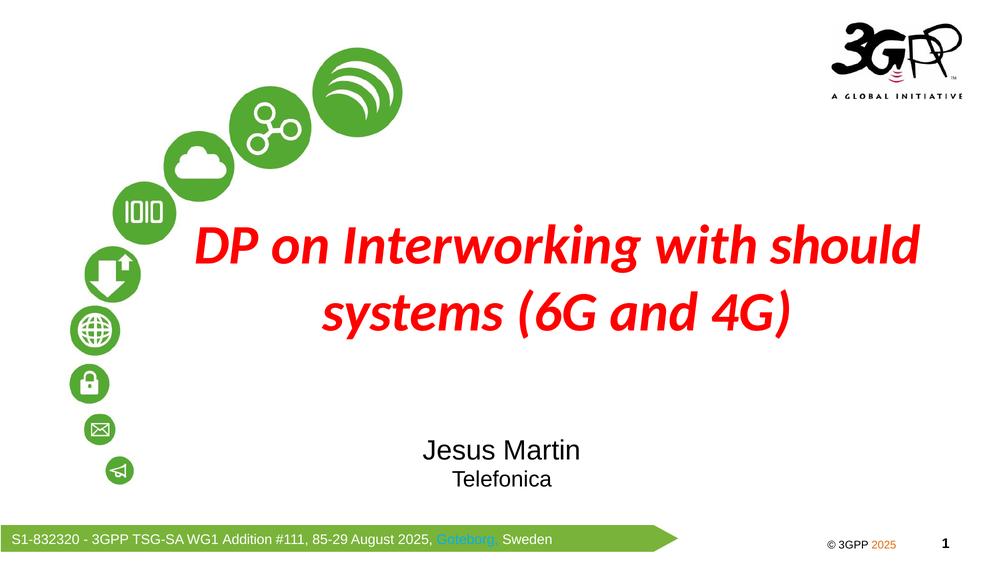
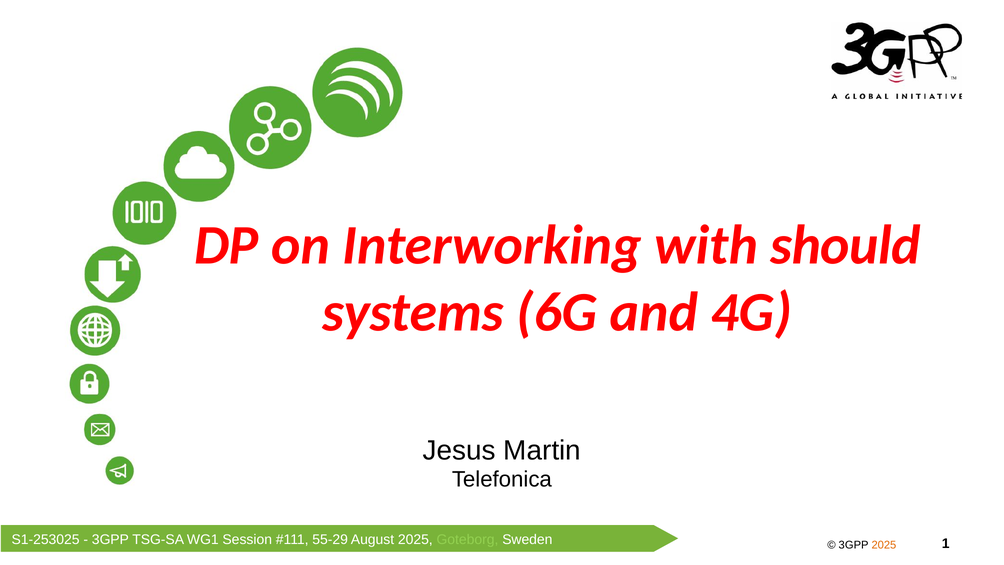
S1-832320: S1-832320 -> S1-253025
Addition: Addition -> Session
85-29: 85-29 -> 55-29
Goteborg colour: light blue -> light green
